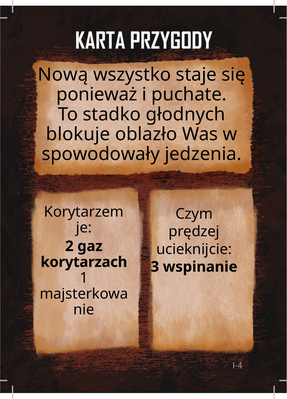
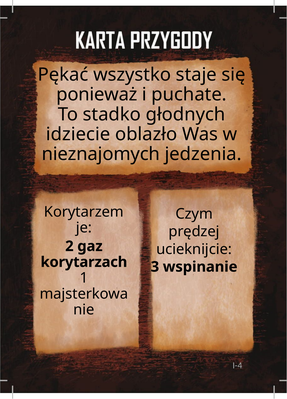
Nową: Nową -> Pękać
blokuje: blokuje -> idziecie
spowodowały: spowodowały -> nieznajomych
